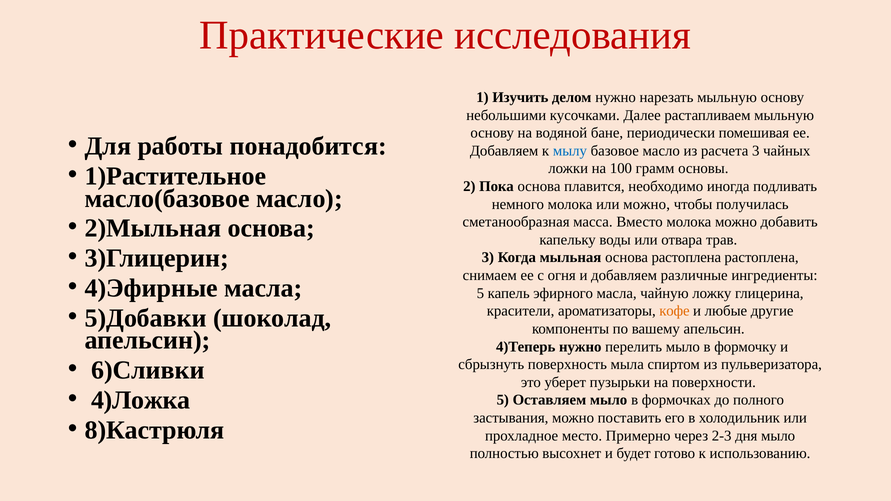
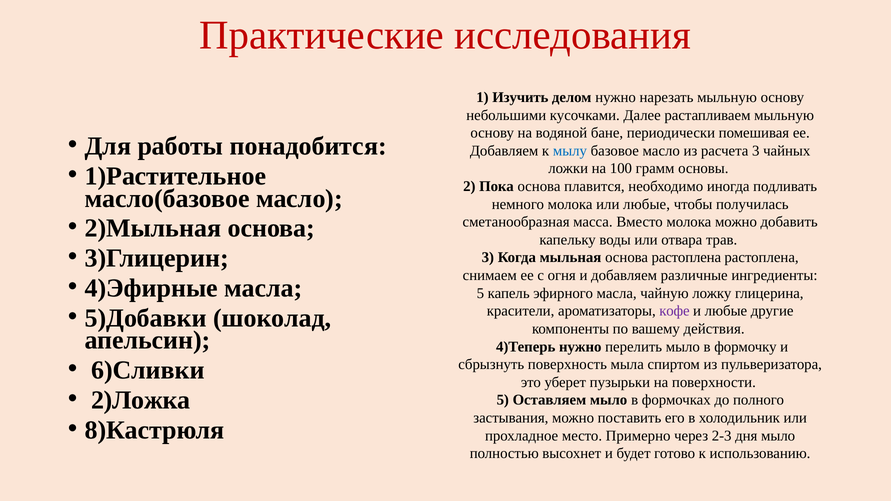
или можно: можно -> любые
кофе colour: orange -> purple
вашему апельсин: апельсин -> действия
4)Ложка: 4)Ложка -> 2)Ложка
